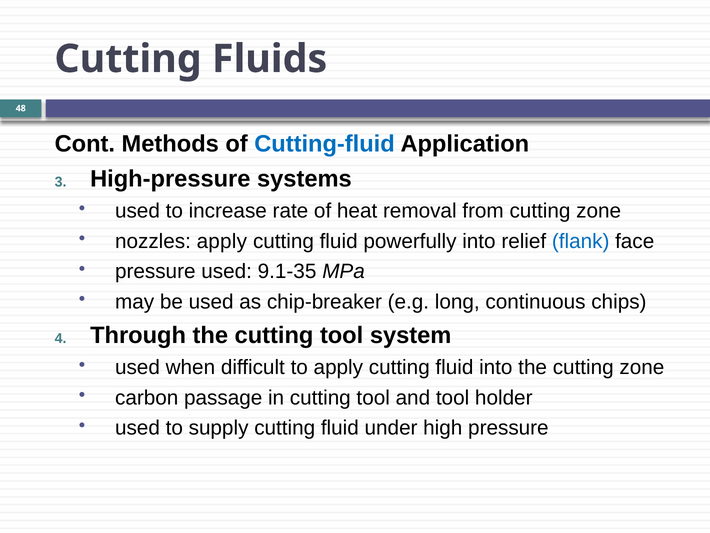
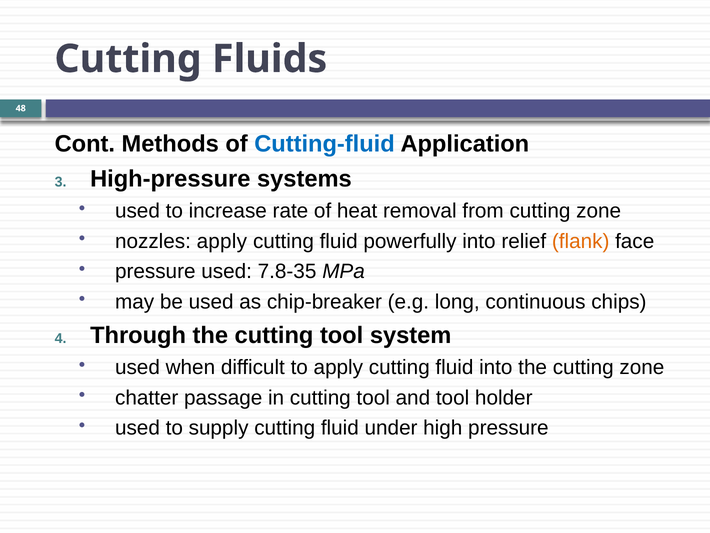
flank colour: blue -> orange
9.1-35: 9.1-35 -> 7.8-35
carbon: carbon -> chatter
